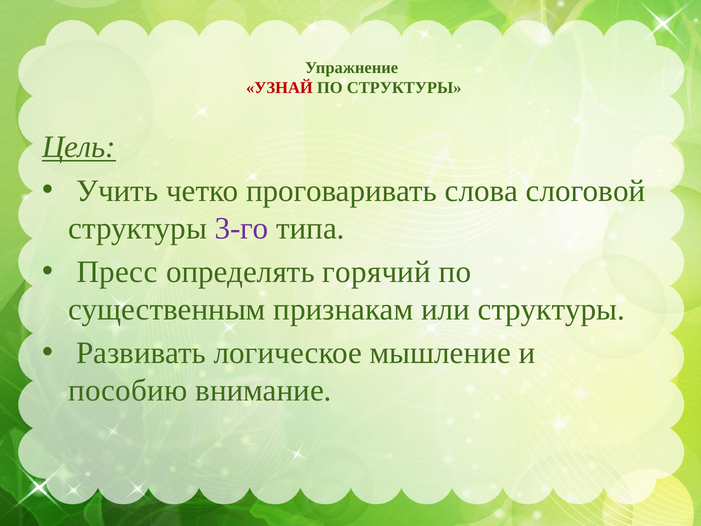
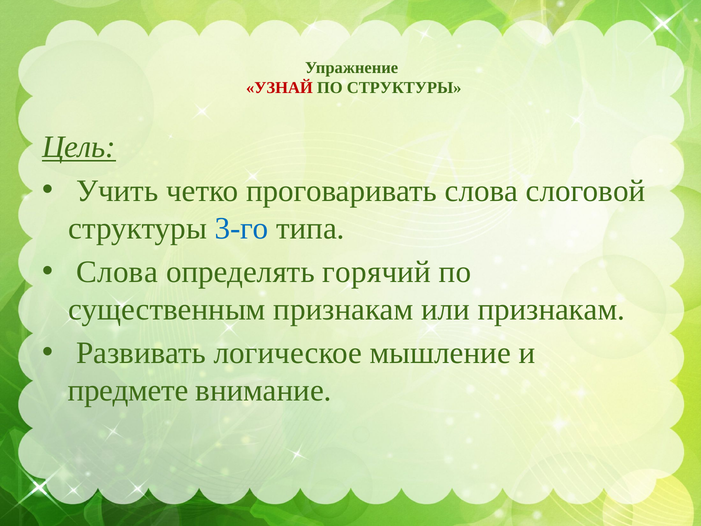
3-го colour: purple -> blue
Пресс at (117, 272): Пресс -> Слова
или структуры: структуры -> признакам
пособию: пособию -> предмете
